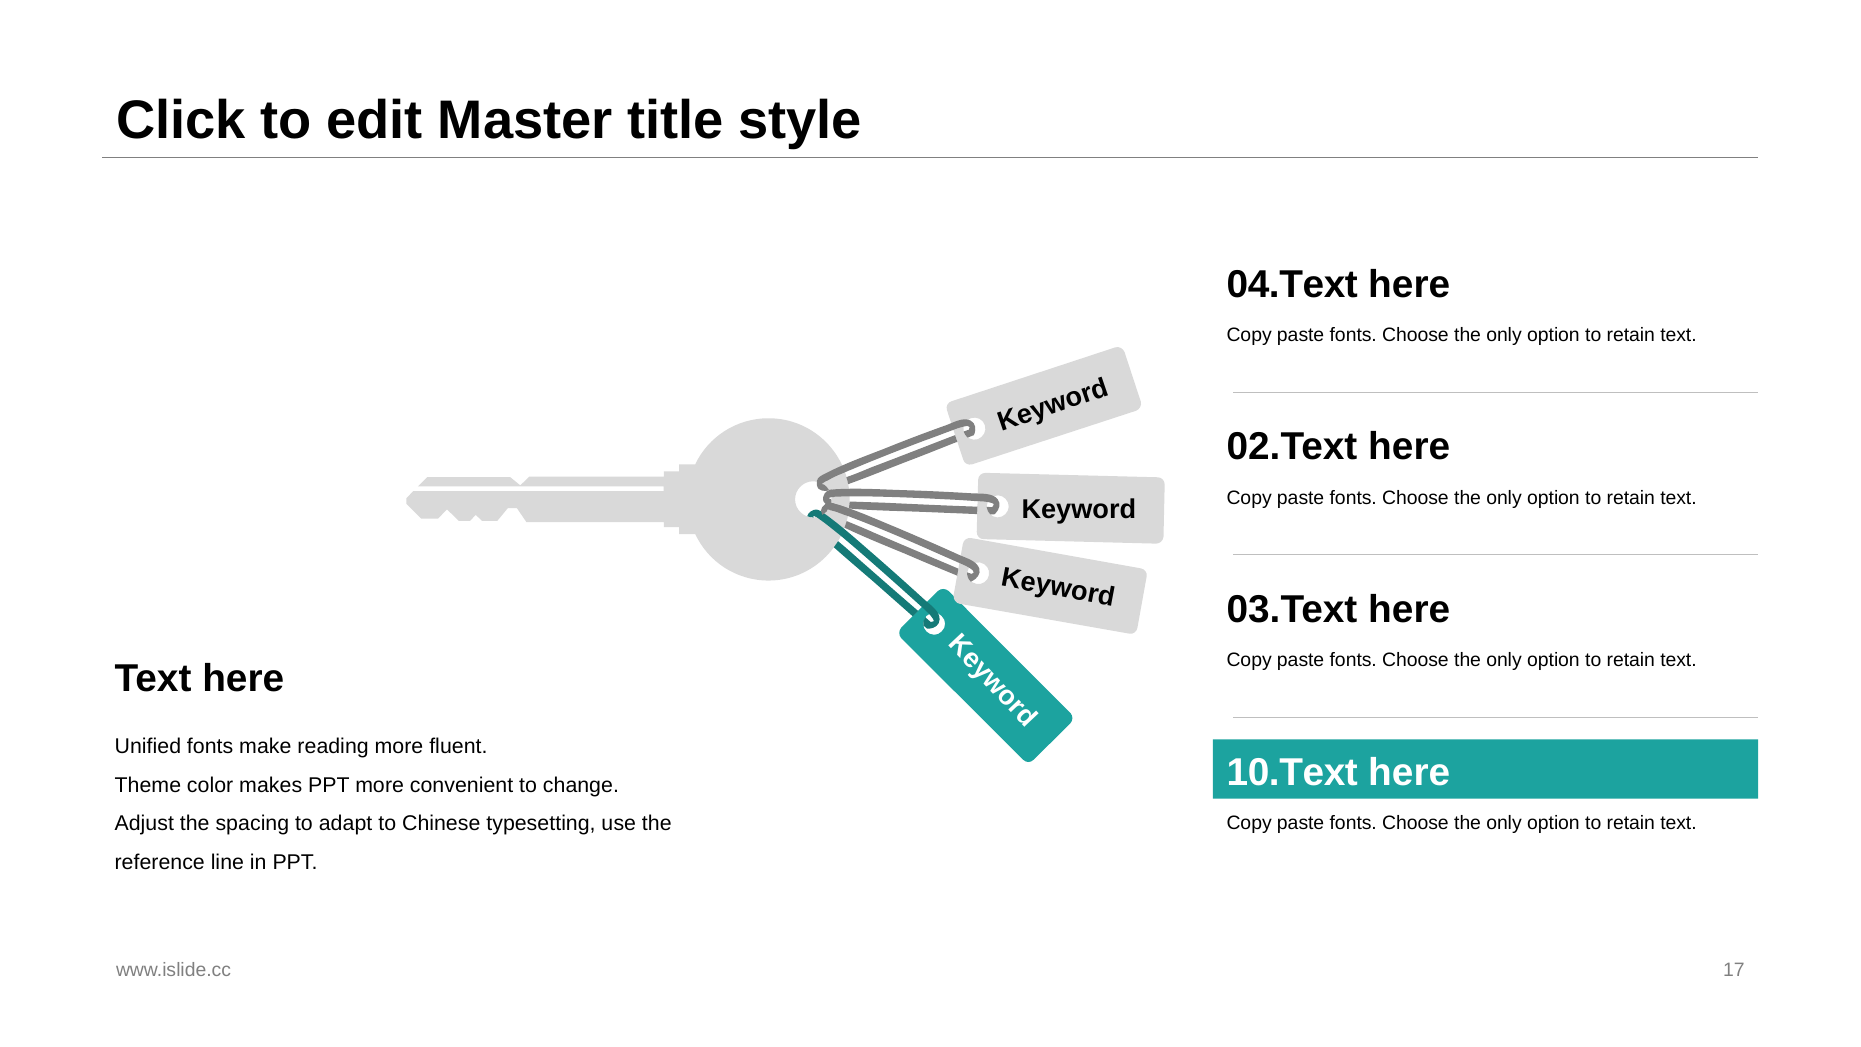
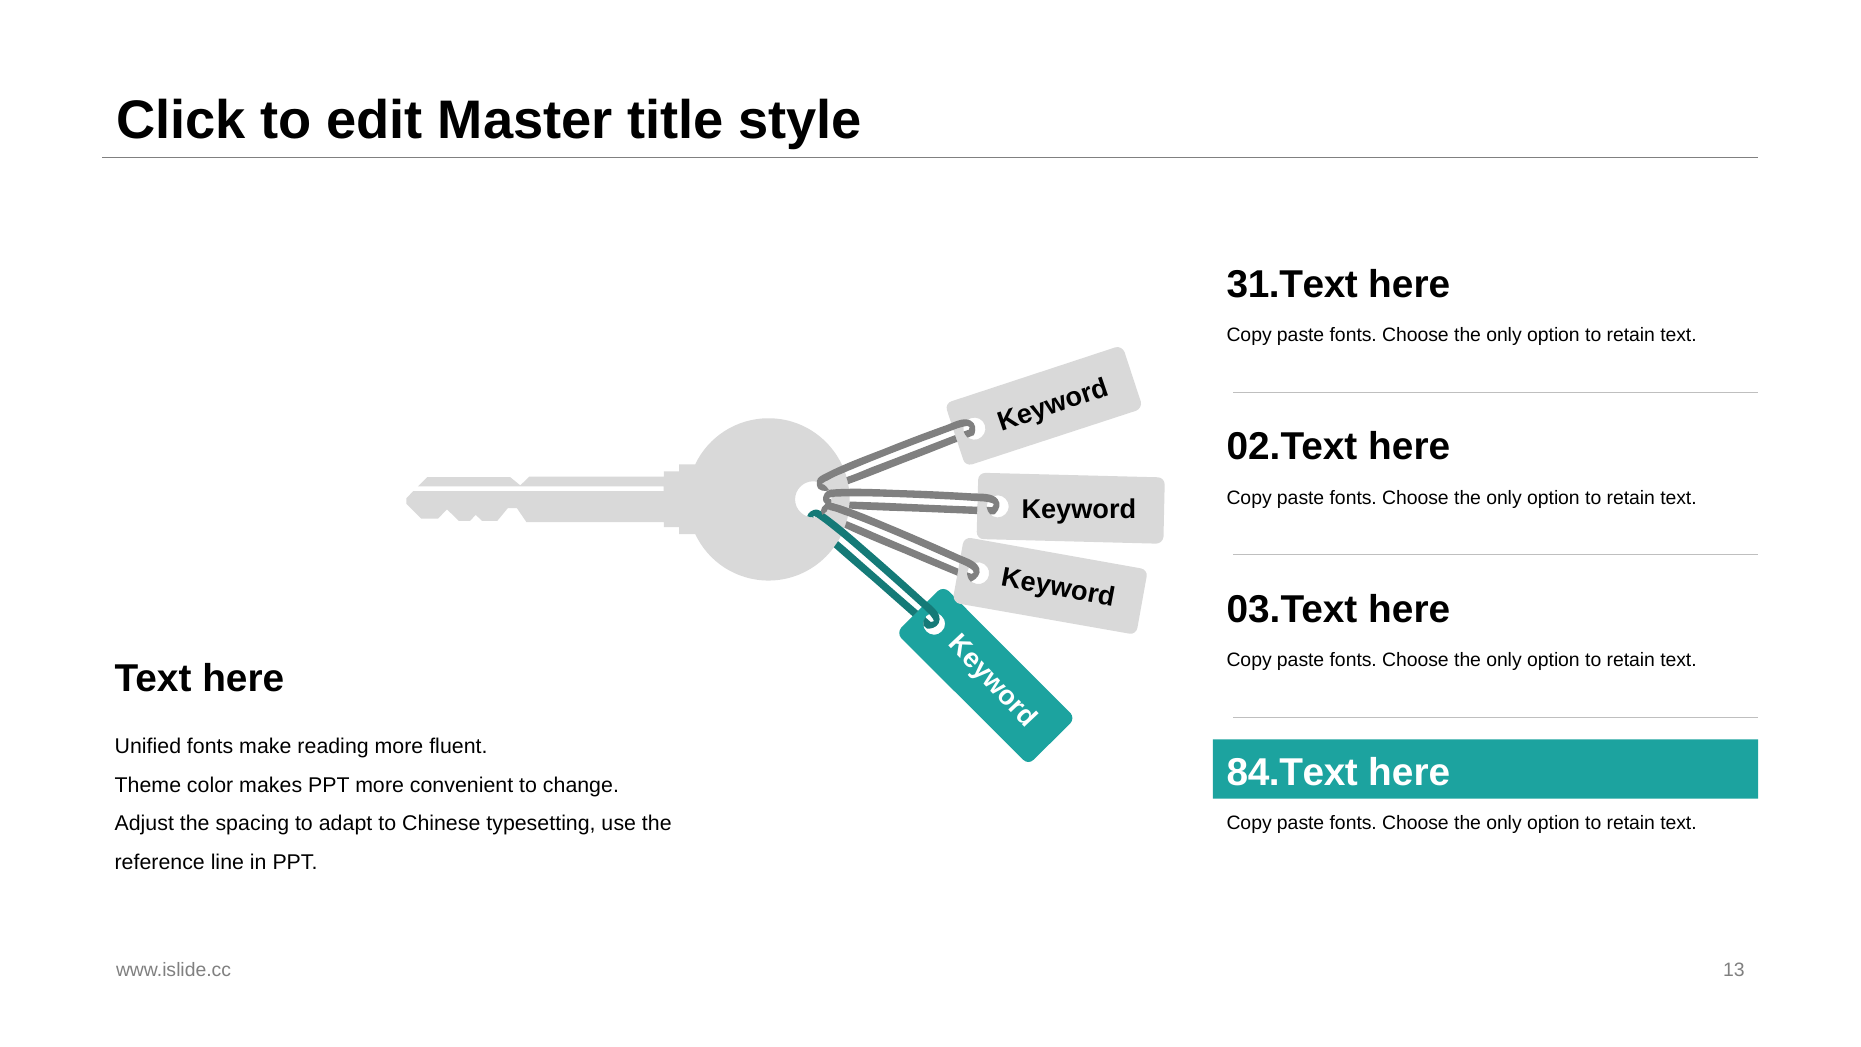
04.Text: 04.Text -> 31.Text
10.Text: 10.Text -> 84.Text
17: 17 -> 13
